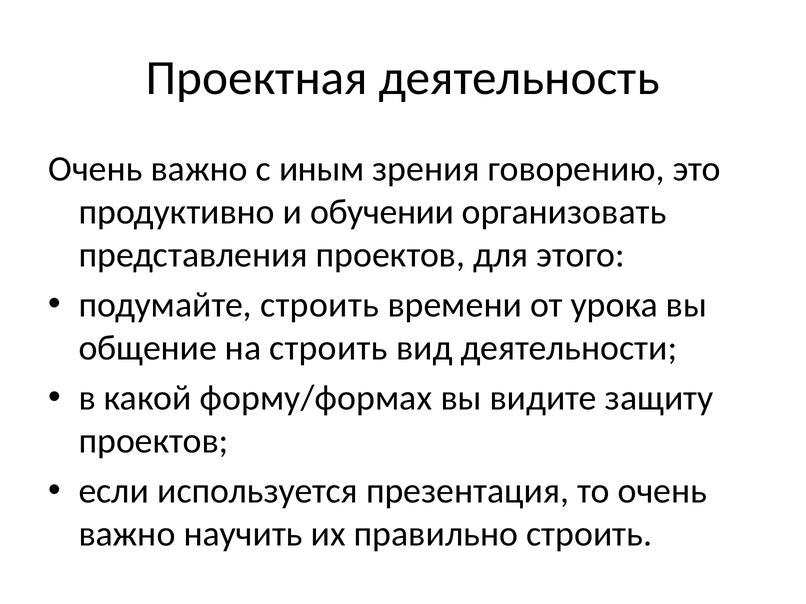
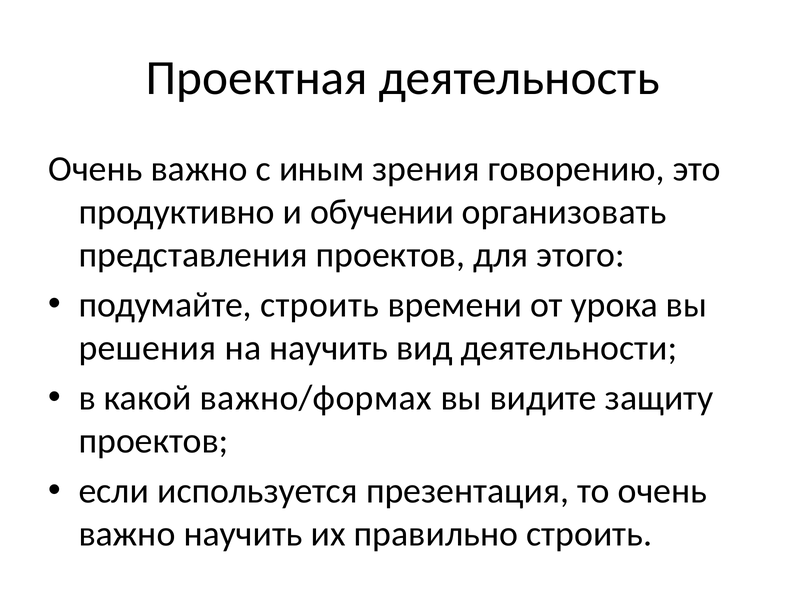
общение: общение -> решения
на строить: строить -> научить
форму/формах: форму/формах -> важно/формах
